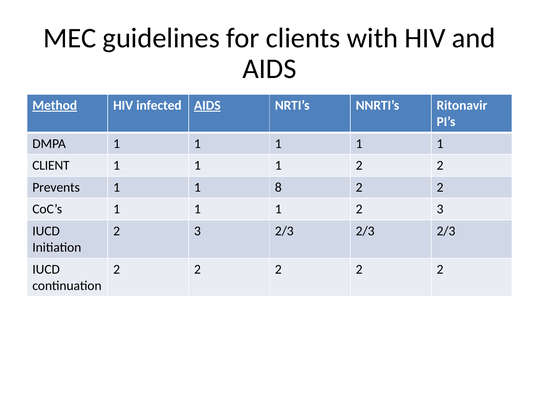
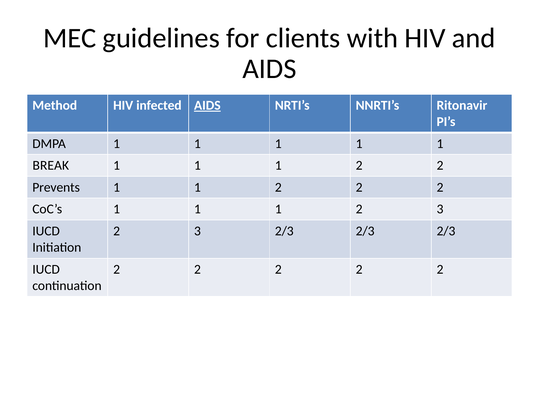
Method underline: present -> none
CLIENT: CLIENT -> BREAK
8 at (278, 187): 8 -> 2
